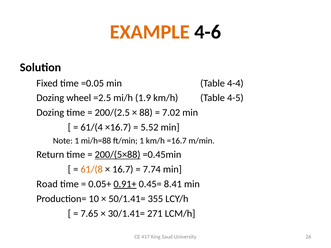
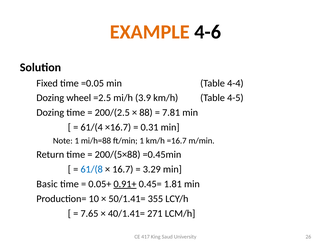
1.9: 1.9 -> 3.9
7.02: 7.02 -> 7.81
5.52: 5.52 -> 0.31
200/(5×88 underline: present -> none
61/(8 colour: orange -> blue
7.74: 7.74 -> 3.29
Road: Road -> Basic
8.41: 8.41 -> 1.81
30/1.41=: 30/1.41= -> 40/1.41=
